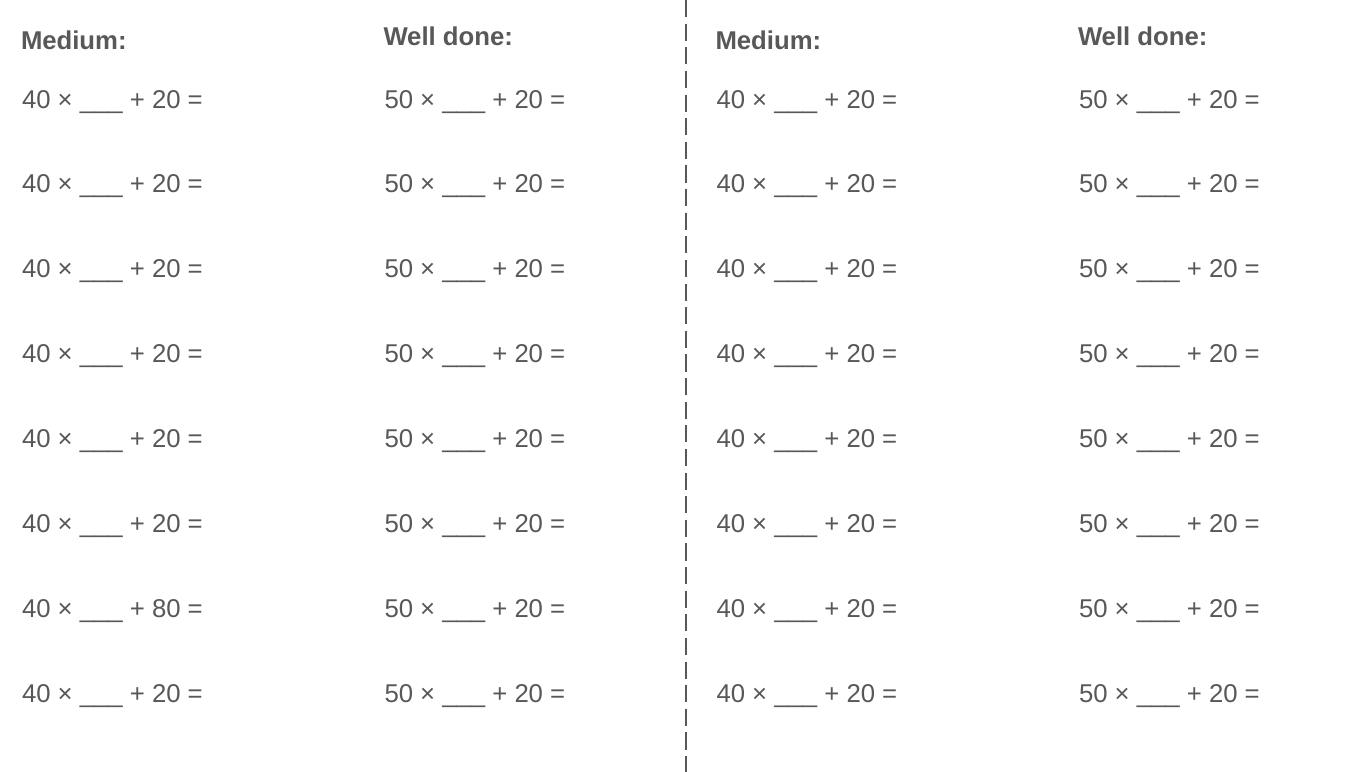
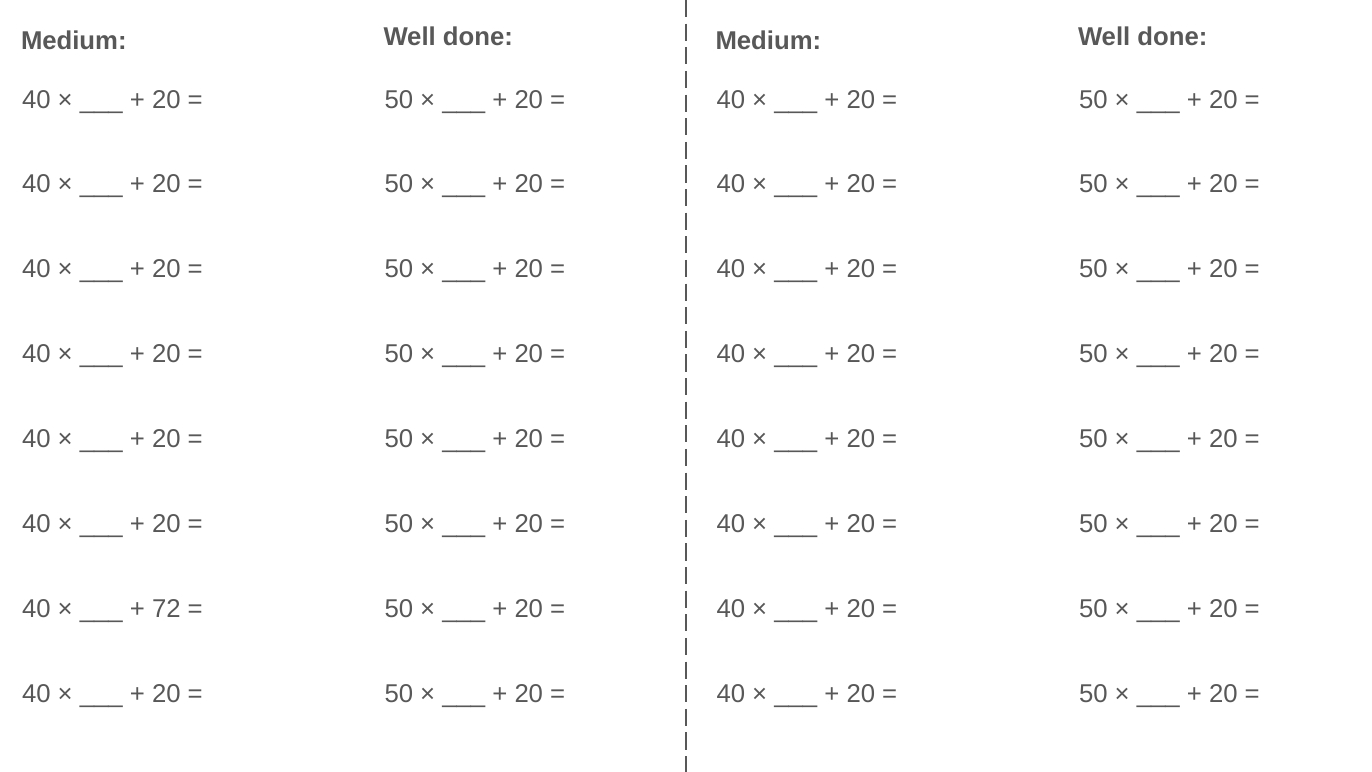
80: 80 -> 72
